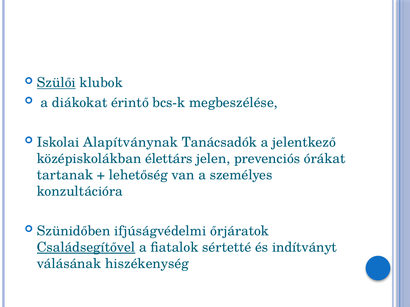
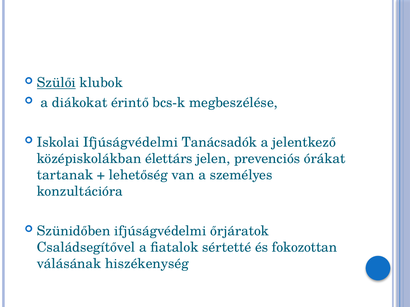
Iskolai Alapítványnak: Alapítványnak -> Ifjúságvédelmi
Családsegítővel underline: present -> none
indítványt: indítványt -> fokozottan
